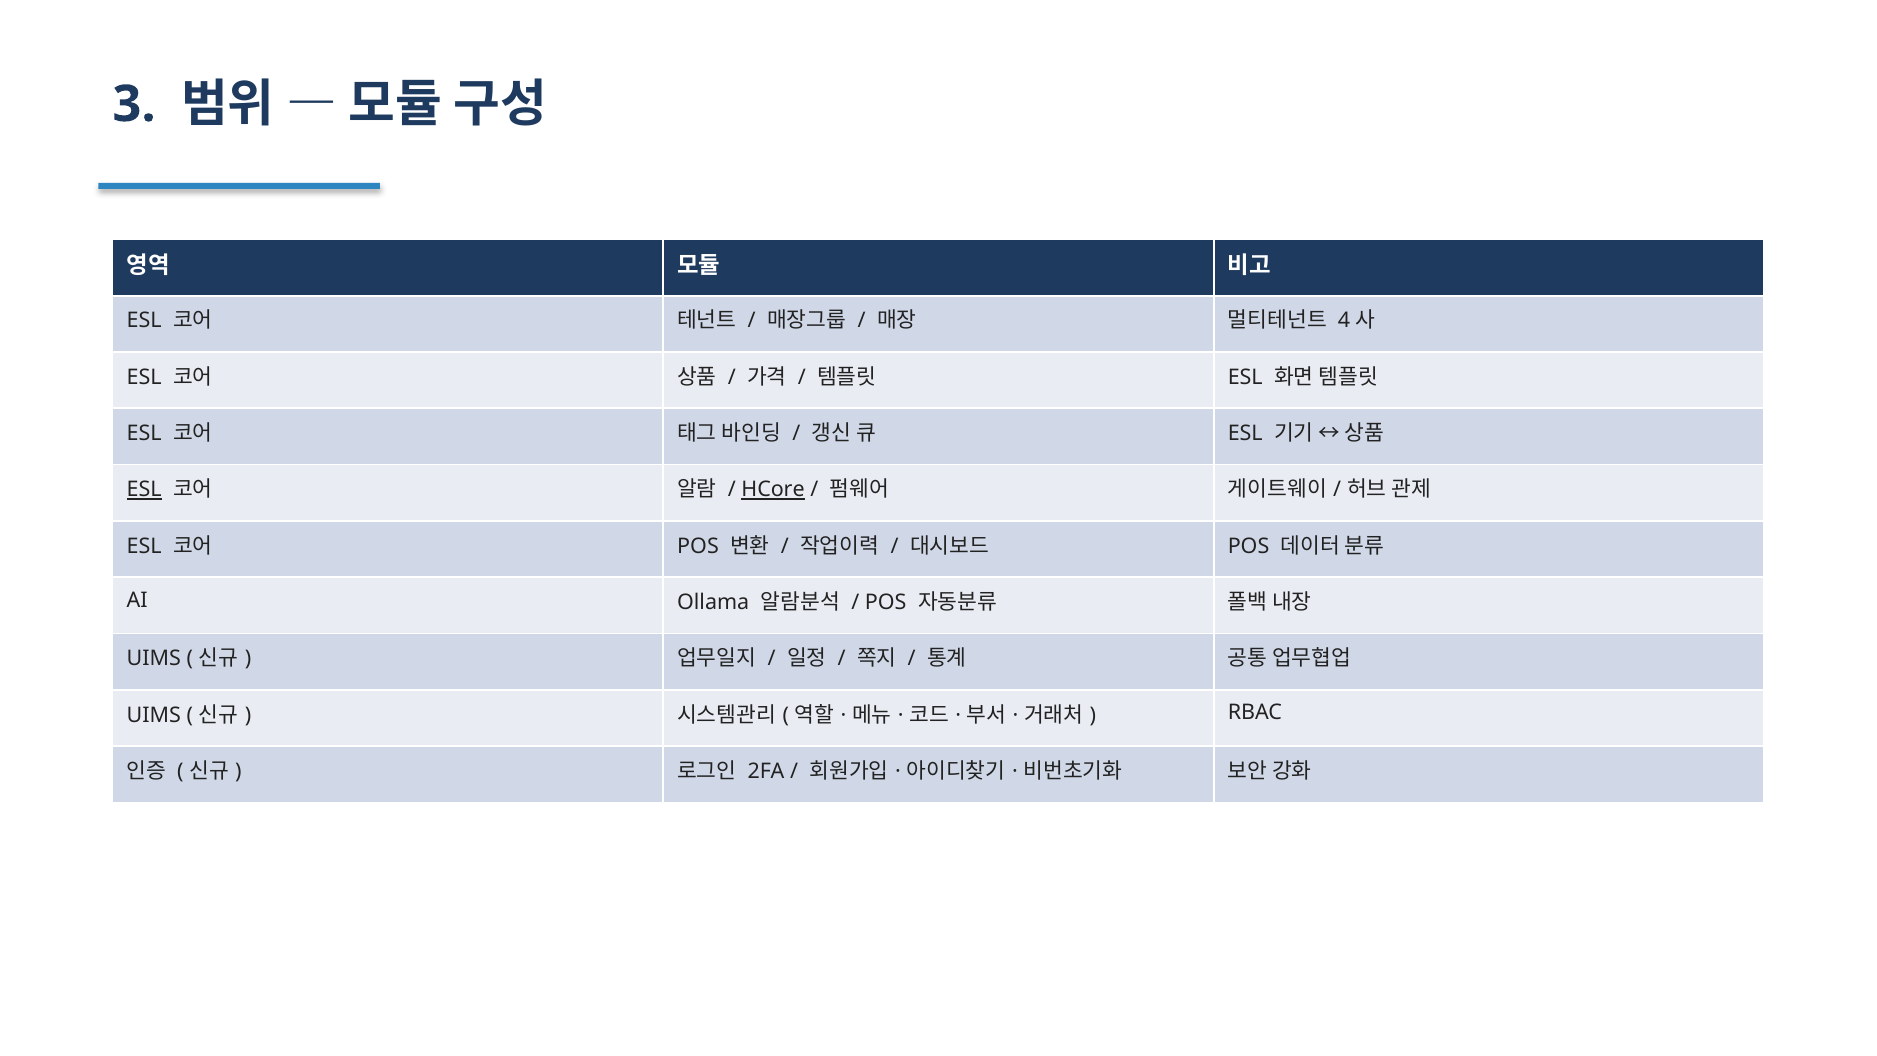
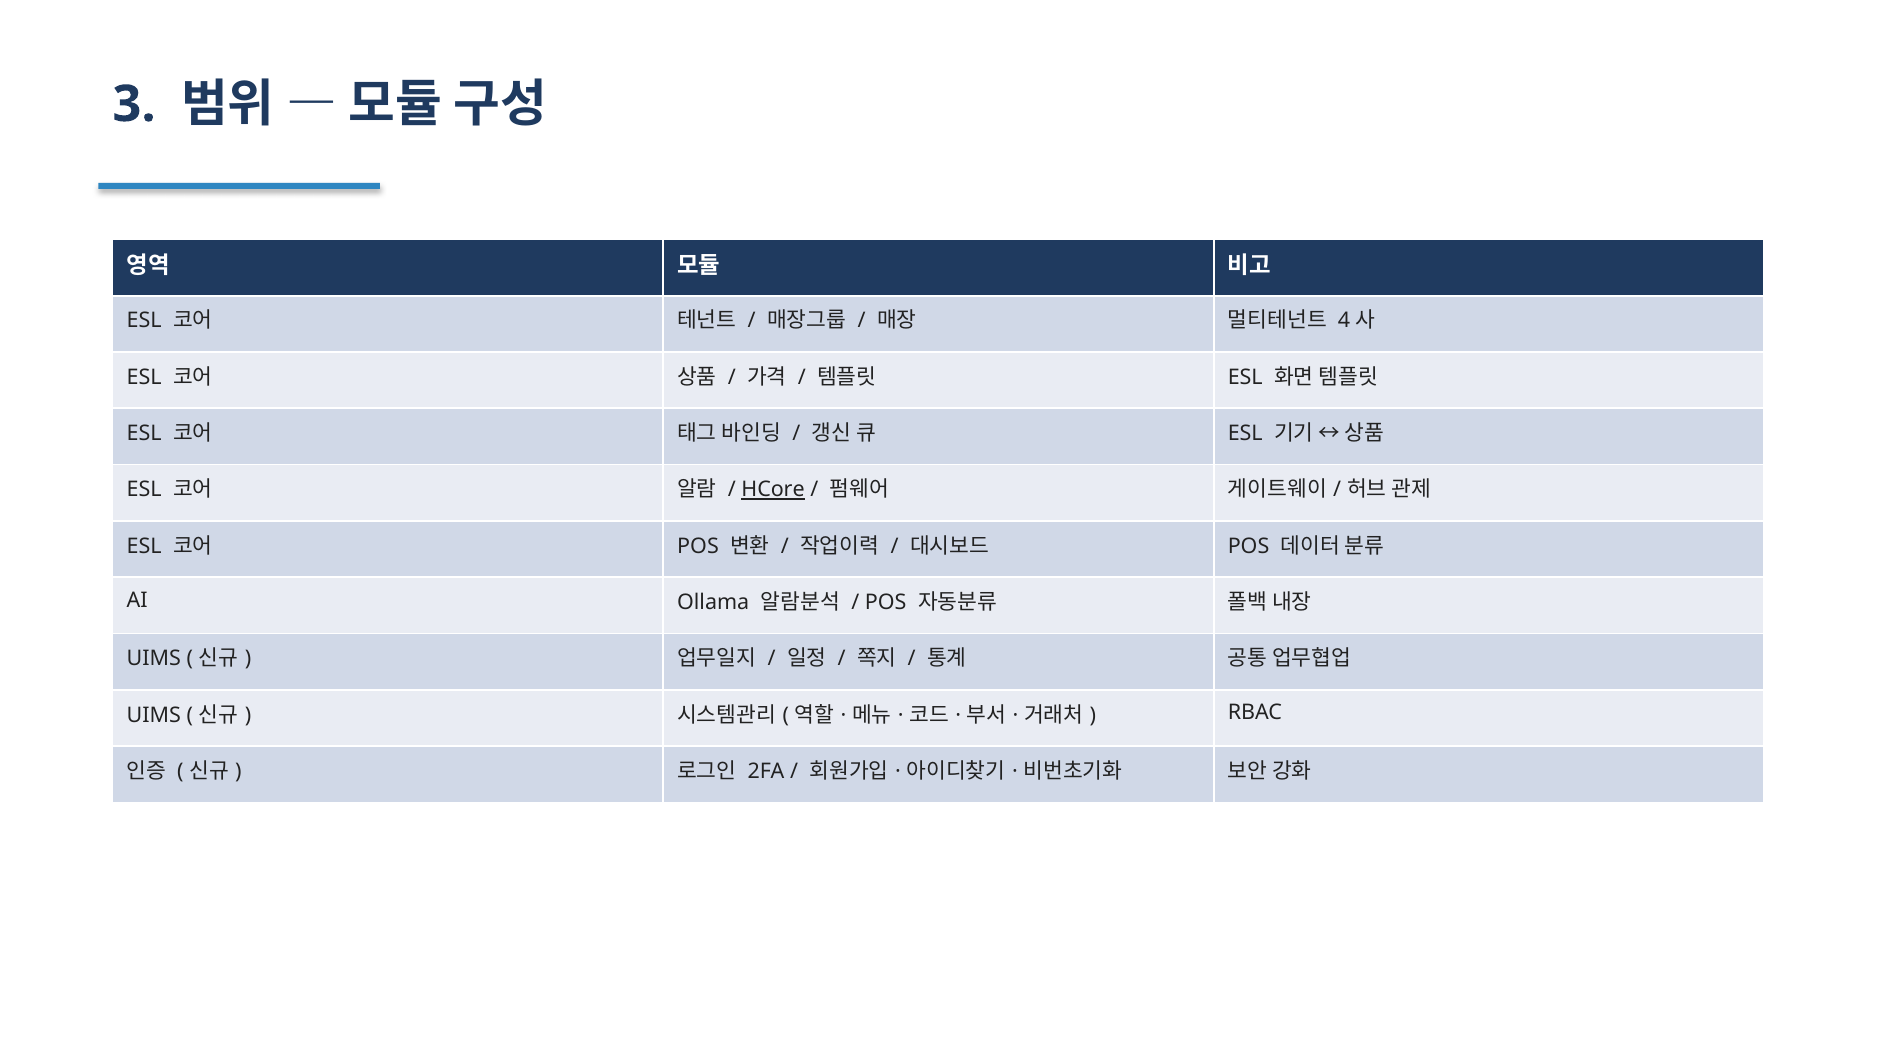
ESL at (144, 490) underline: present -> none
